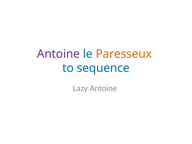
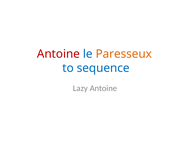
Antoine at (58, 54) colour: purple -> red
